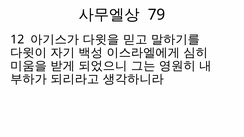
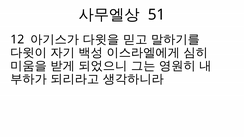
79: 79 -> 51
